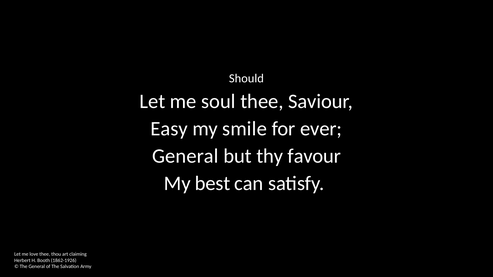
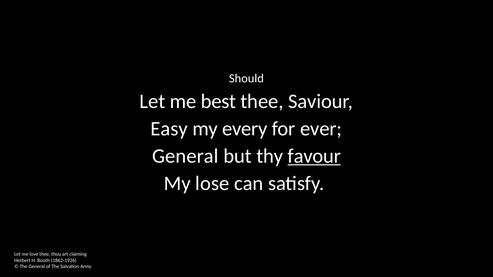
soul: soul -> best
smile: smile -> every
favour underline: none -> present
best: best -> lose
